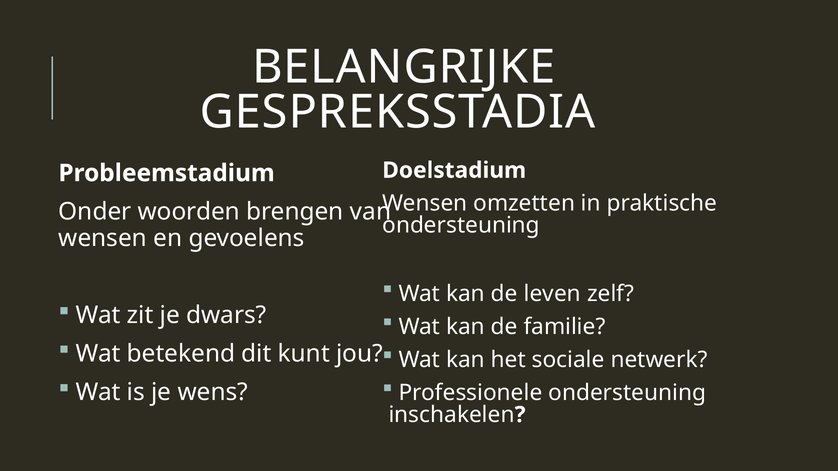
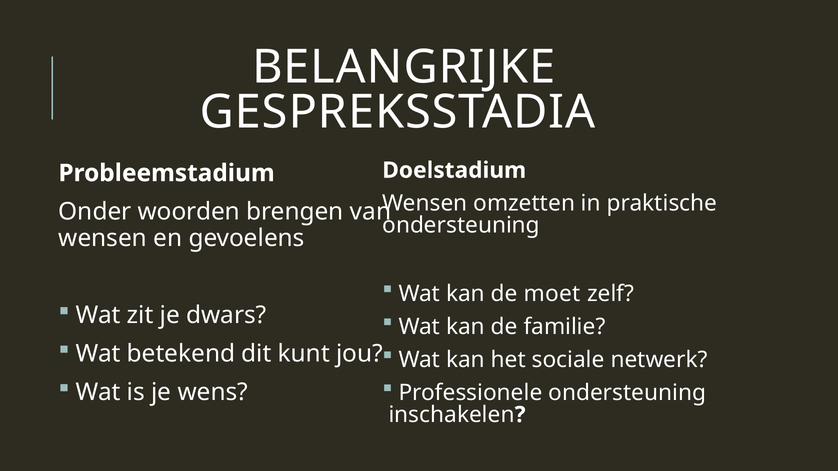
leven: leven -> moet
